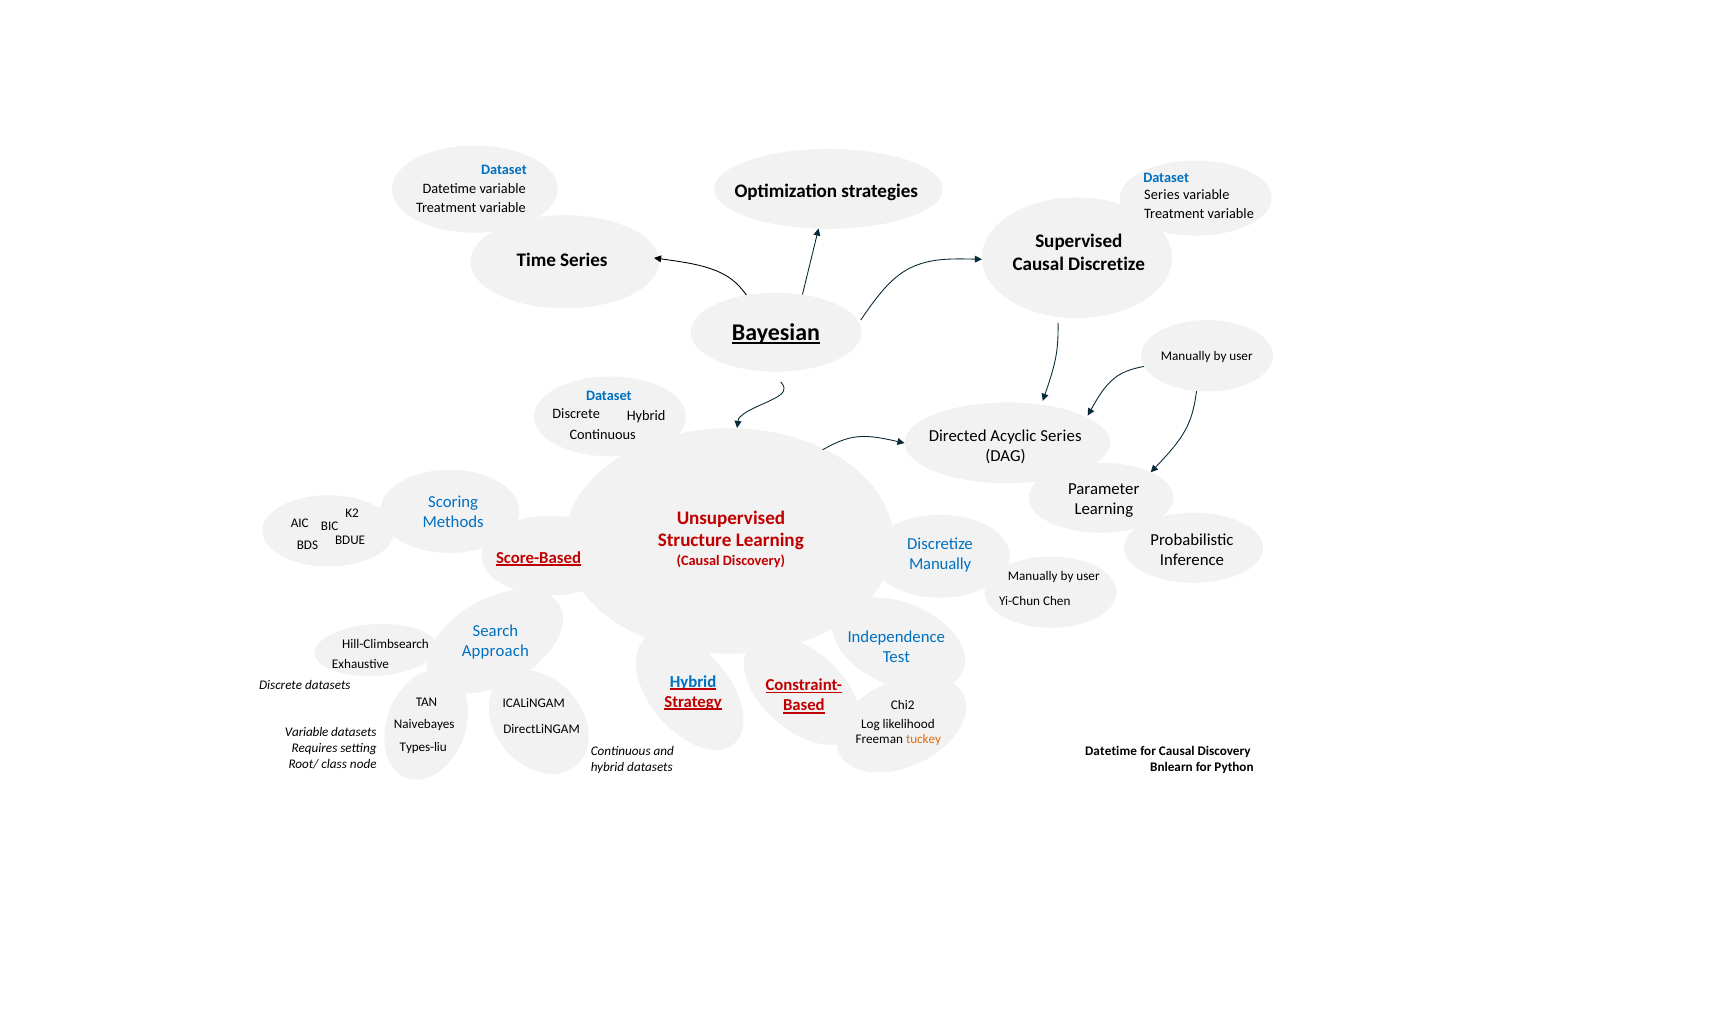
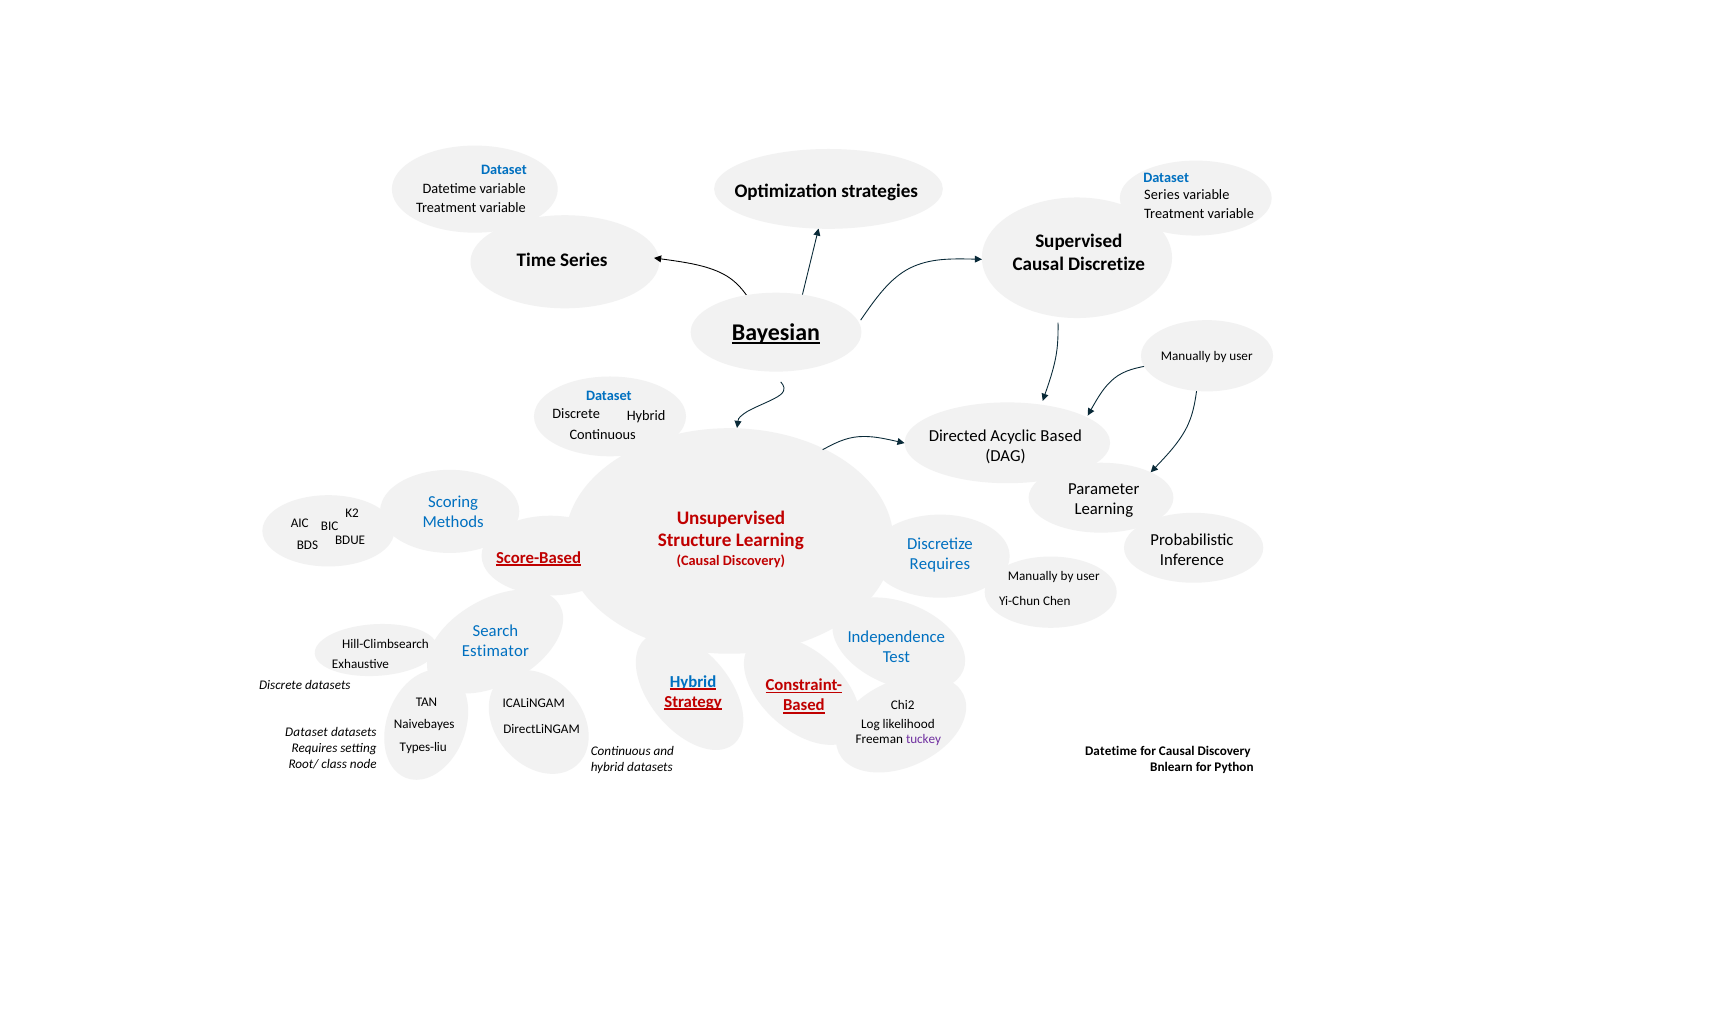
Acyclic Series: Series -> Based
Manually at (940, 564): Manually -> Requires
Approach: Approach -> Estimator
Variable at (307, 732): Variable -> Dataset
tuckey colour: orange -> purple
